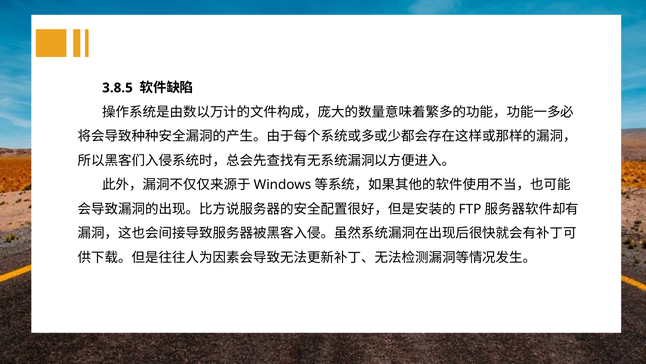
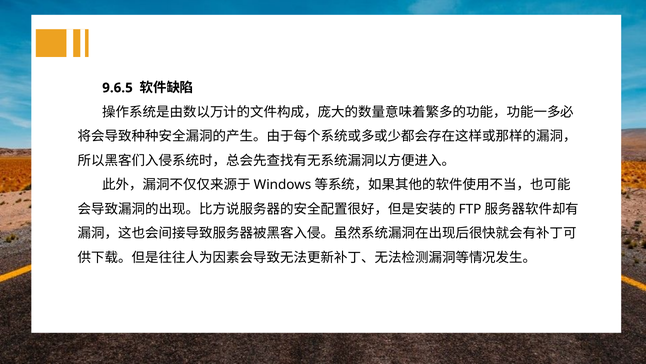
3.8.5: 3.8.5 -> 9.6.5
